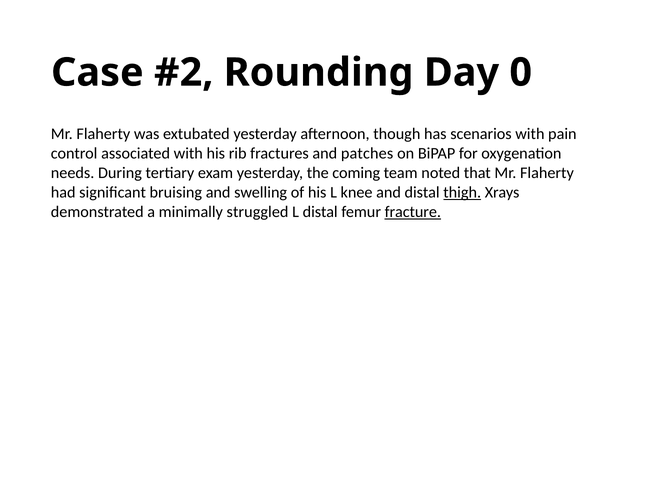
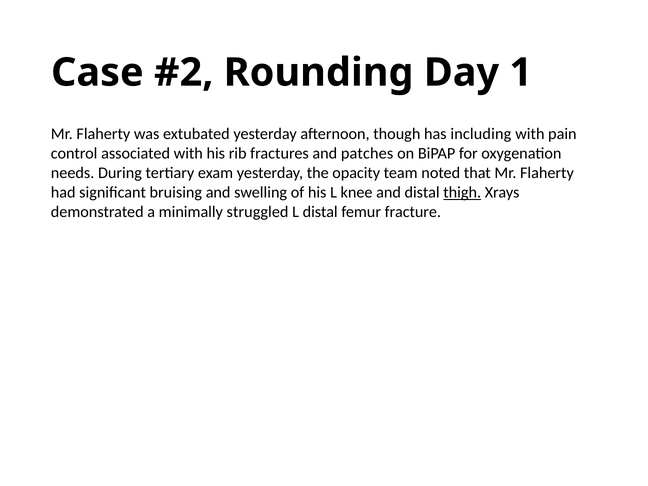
0: 0 -> 1
scenarios: scenarios -> including
coming: coming -> opacity
fracture underline: present -> none
